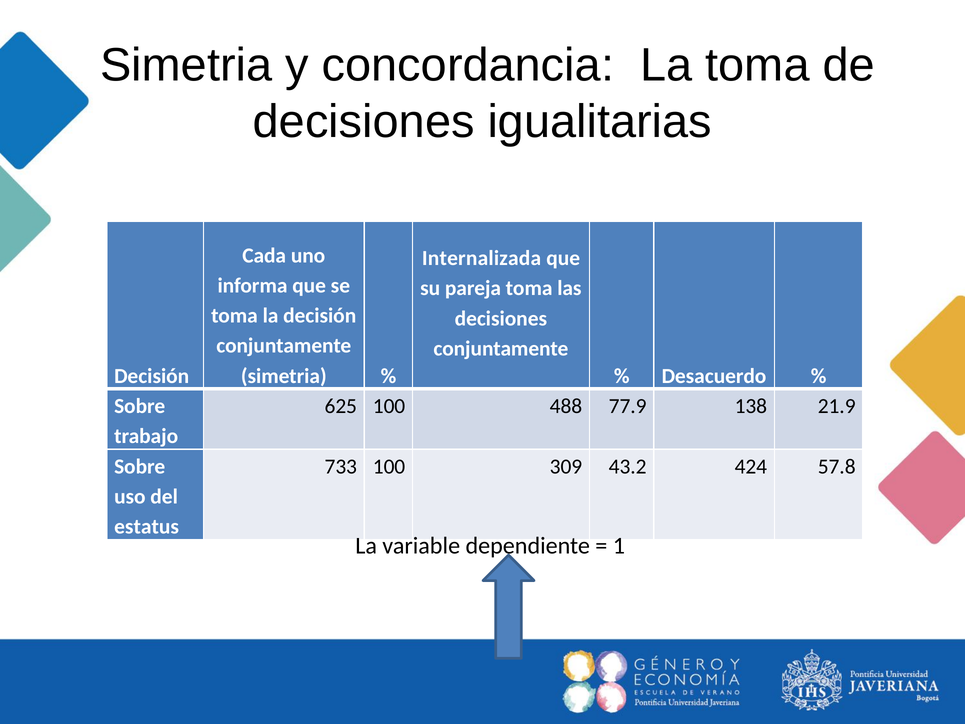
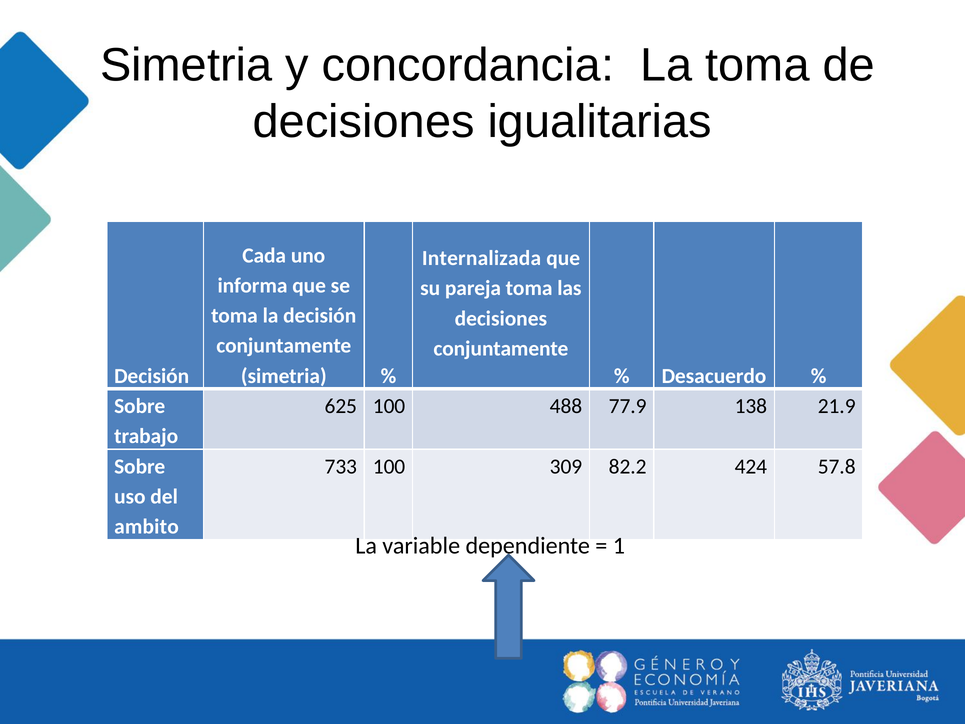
43.2: 43.2 -> 82.2
estatus: estatus -> ambito
